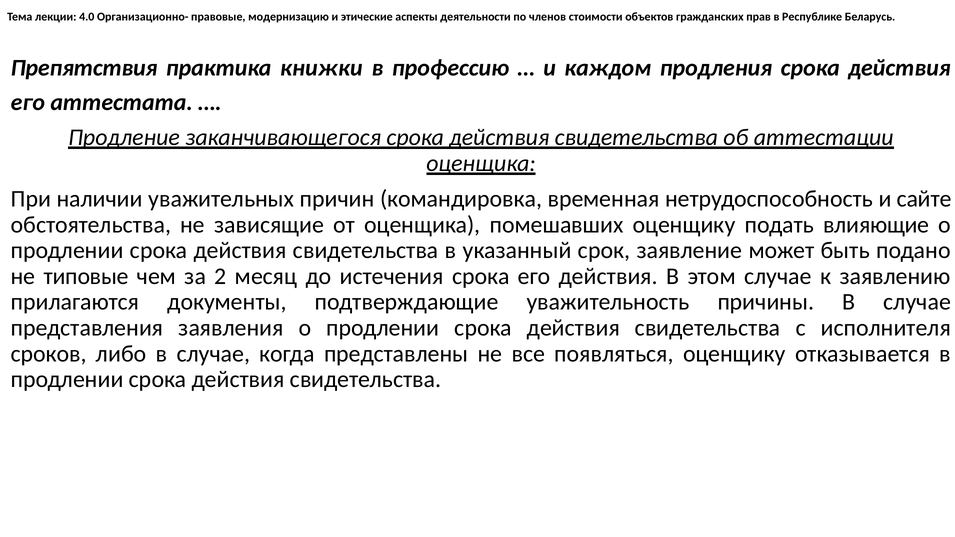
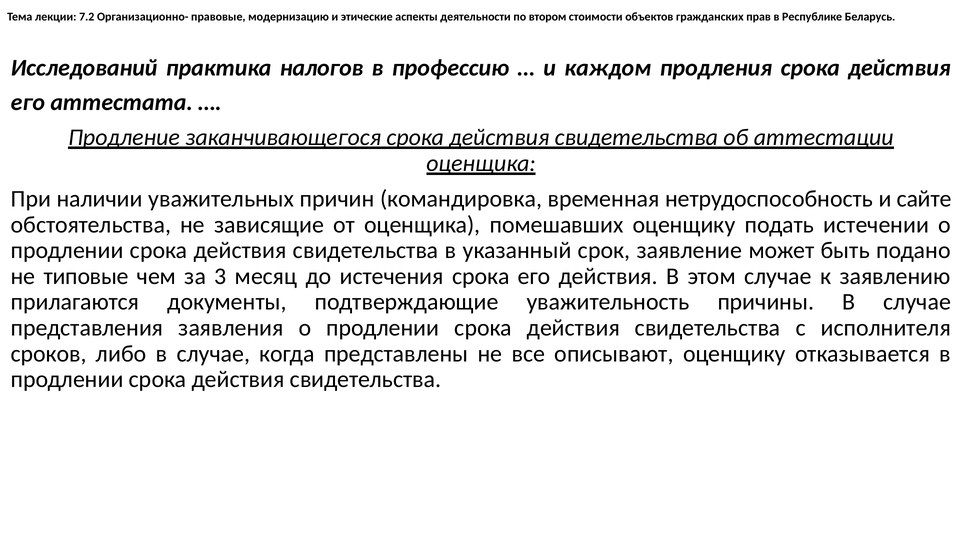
4.0: 4.0 -> 7.2
членов: членов -> втором
Препятствия: Препятствия -> Исследований
книжки: книжки -> налогов
влияющие: влияющие -> истечении
2: 2 -> 3
появляться: появляться -> описывают
